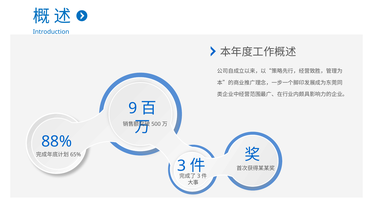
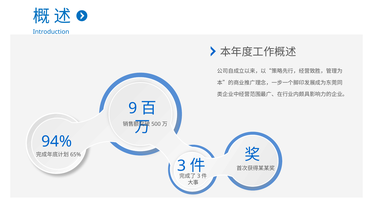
88%: 88% -> 94%
